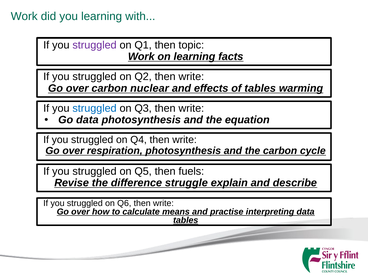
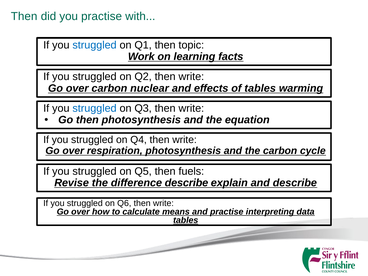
Work at (24, 16): Work -> Then
you learning: learning -> practise
struggled at (95, 45) colour: purple -> blue
Go data: data -> then
difference struggle: struggle -> describe
